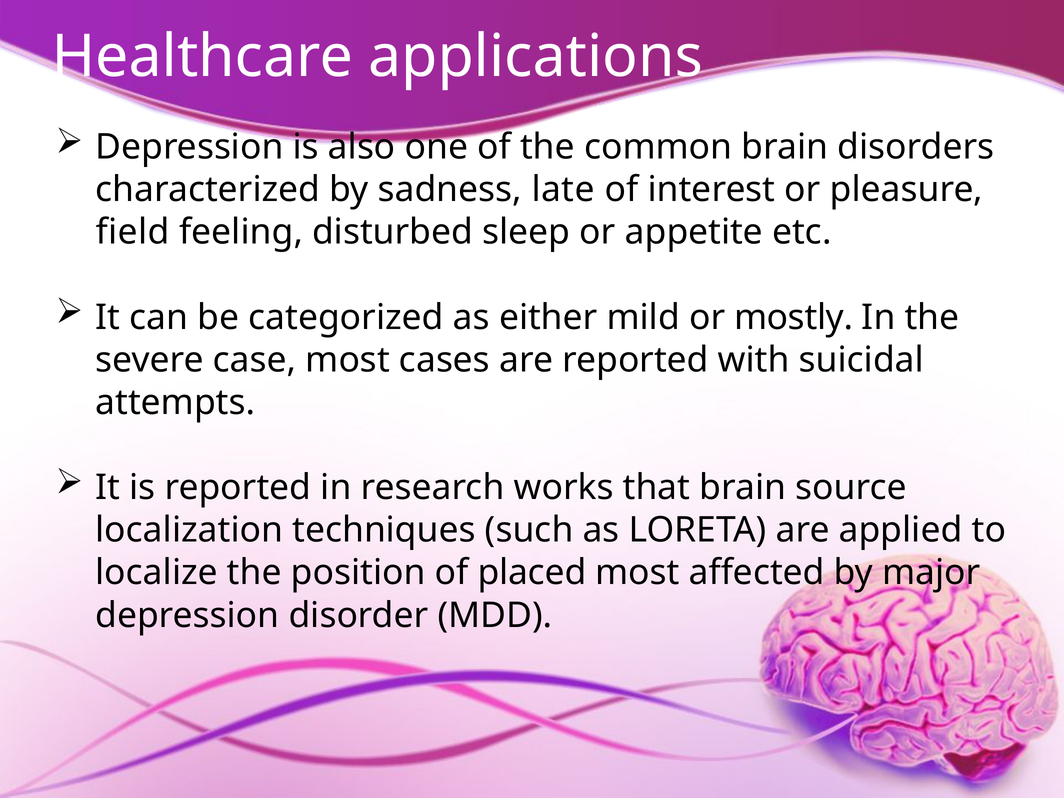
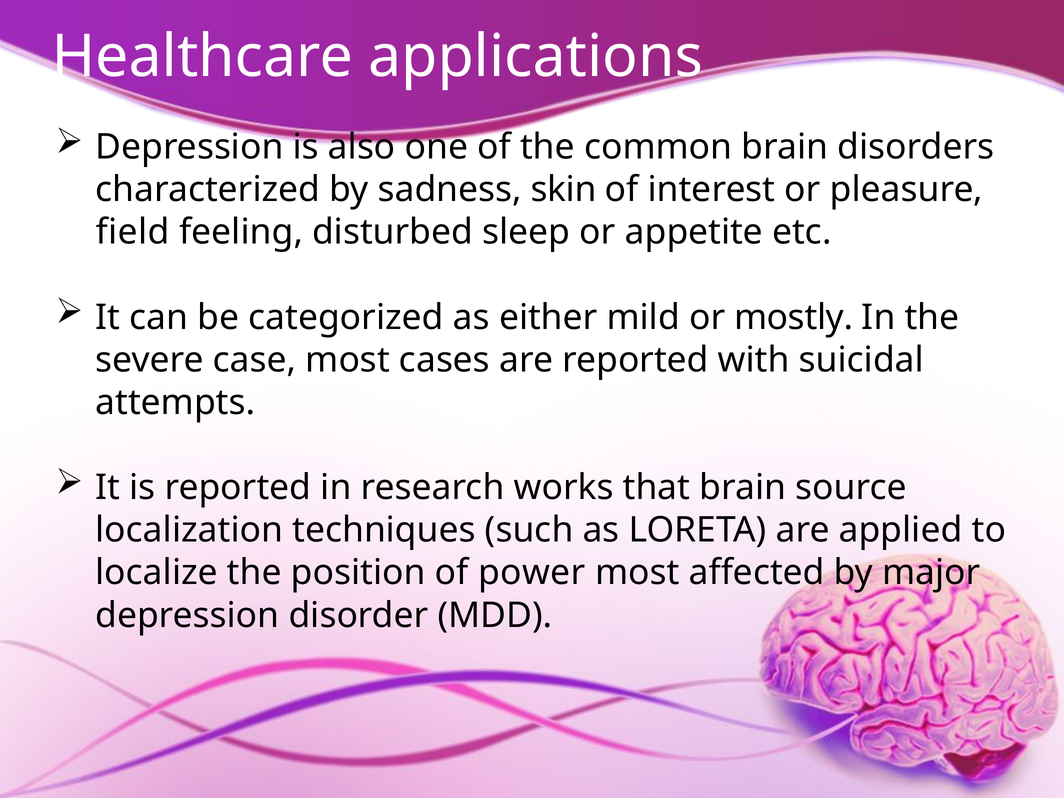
late: late -> skin
placed: placed -> power
